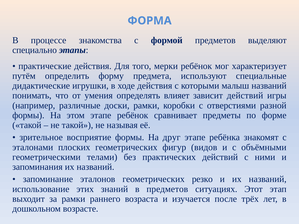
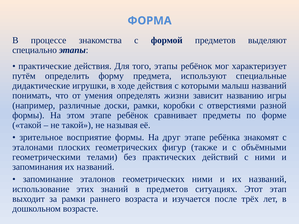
того мерки: мерки -> этапы
влияет: влияет -> жизни
зависит действий: действий -> названию
видов: видов -> также
геометрических резко: резко -> ними
